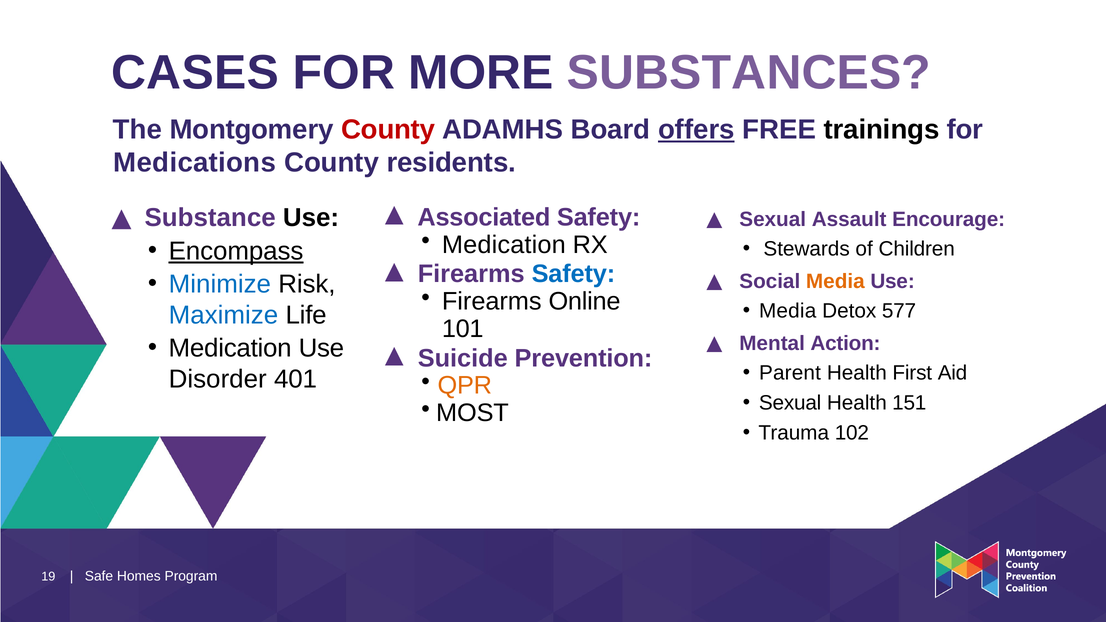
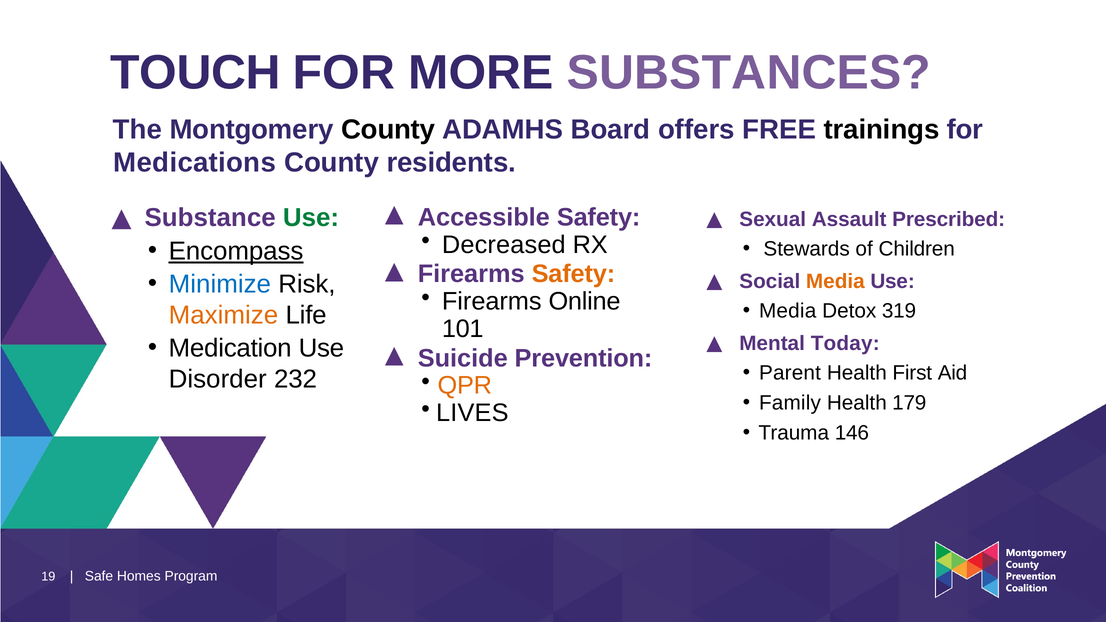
CASES: CASES -> TOUCH
County at (388, 130) colour: red -> black
offers underline: present -> none
Associated: Associated -> Accessible
Use at (311, 218) colour: black -> green
Encourage: Encourage -> Prescribed
Medication at (504, 245): Medication -> Decreased
Safety at (573, 274) colour: blue -> orange
577: 577 -> 319
Maximize colour: blue -> orange
Action: Action -> Today
401: 401 -> 232
Sexual at (790, 403): Sexual -> Family
151: 151 -> 179
MOST: MOST -> LIVES
102: 102 -> 146
